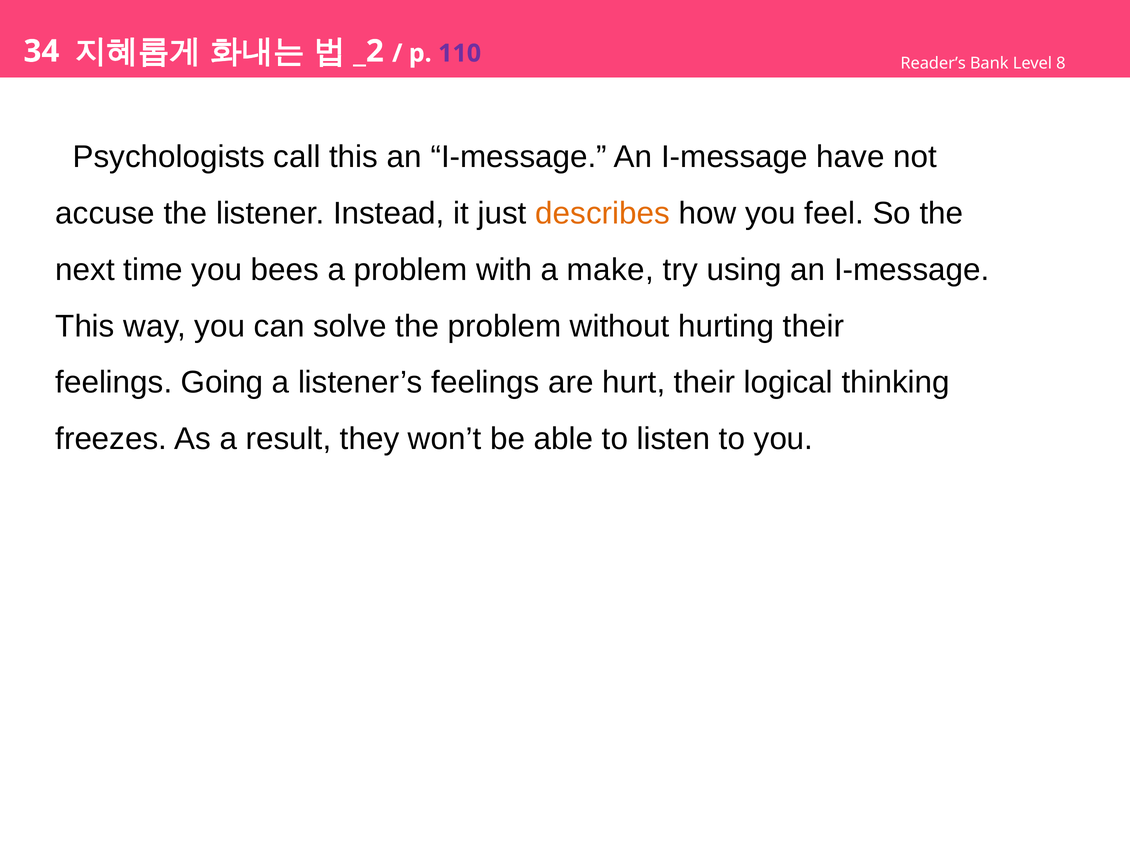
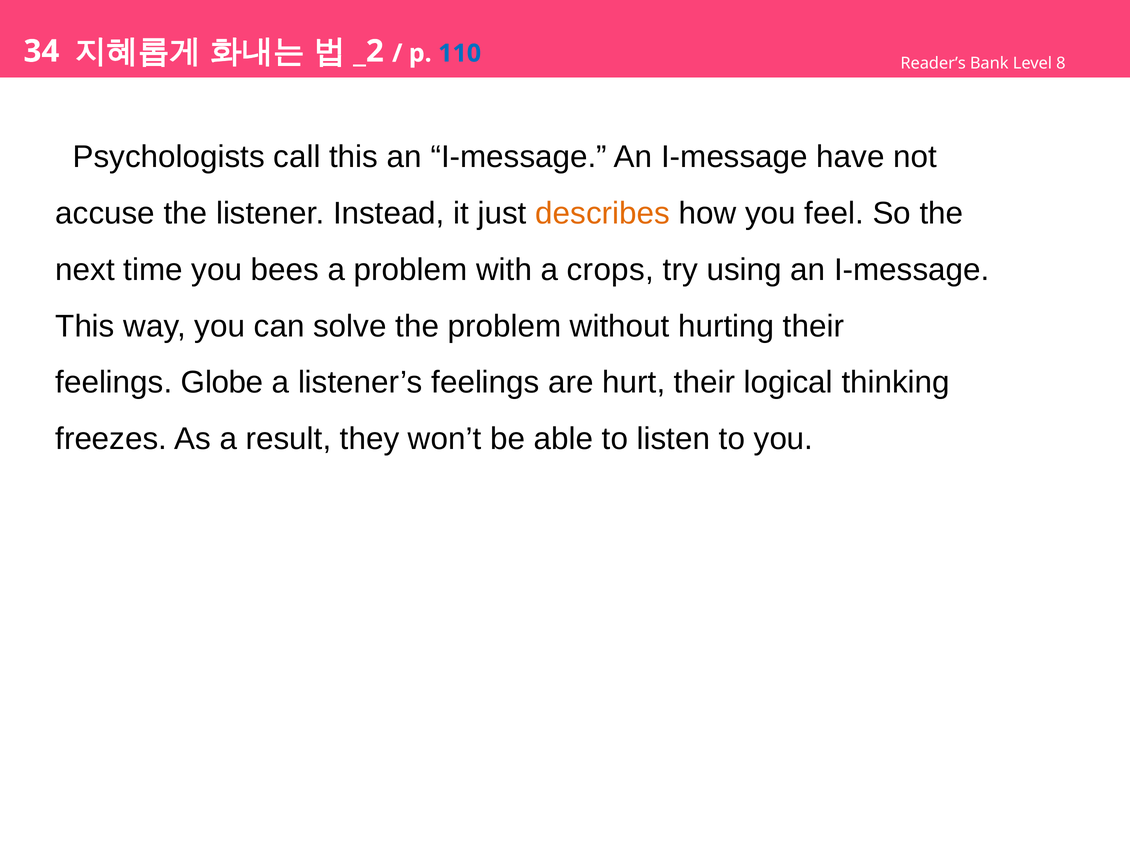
110 colour: purple -> blue
make: make -> crops
Going: Going -> Globe
